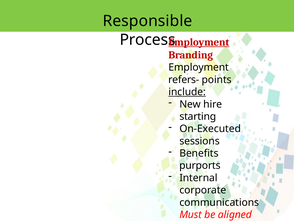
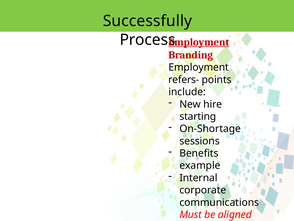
Responsible: Responsible -> Successfully
include underline: present -> none
On-Executed: On-Executed -> On-Shortage
purports: purports -> example
